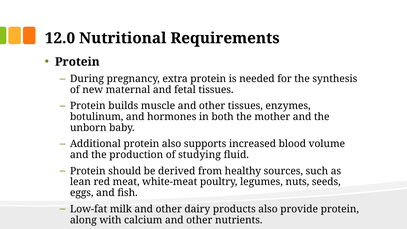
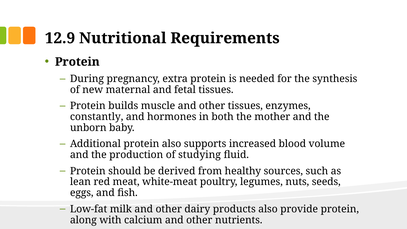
12.0: 12.0 -> 12.9
botulinum: botulinum -> constantly
